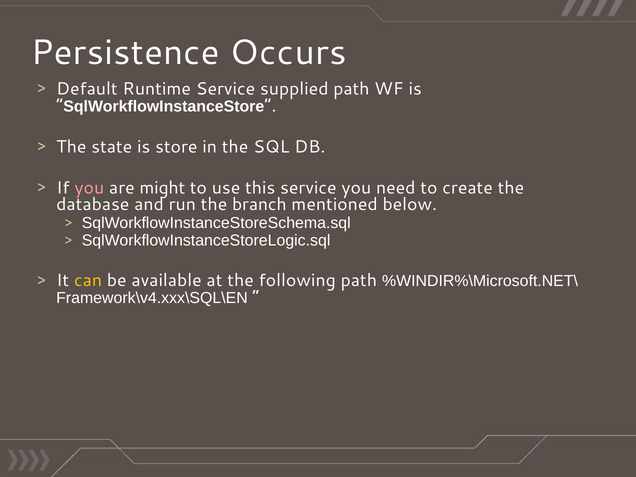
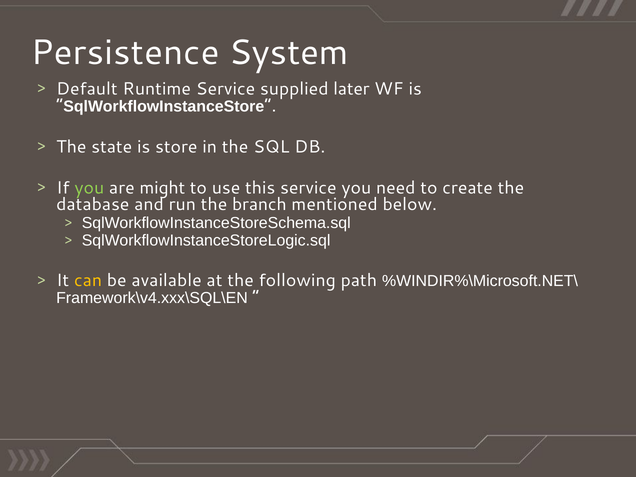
Occurs: Occurs -> System
supplied path: path -> later
you at (89, 188) colour: pink -> light green
